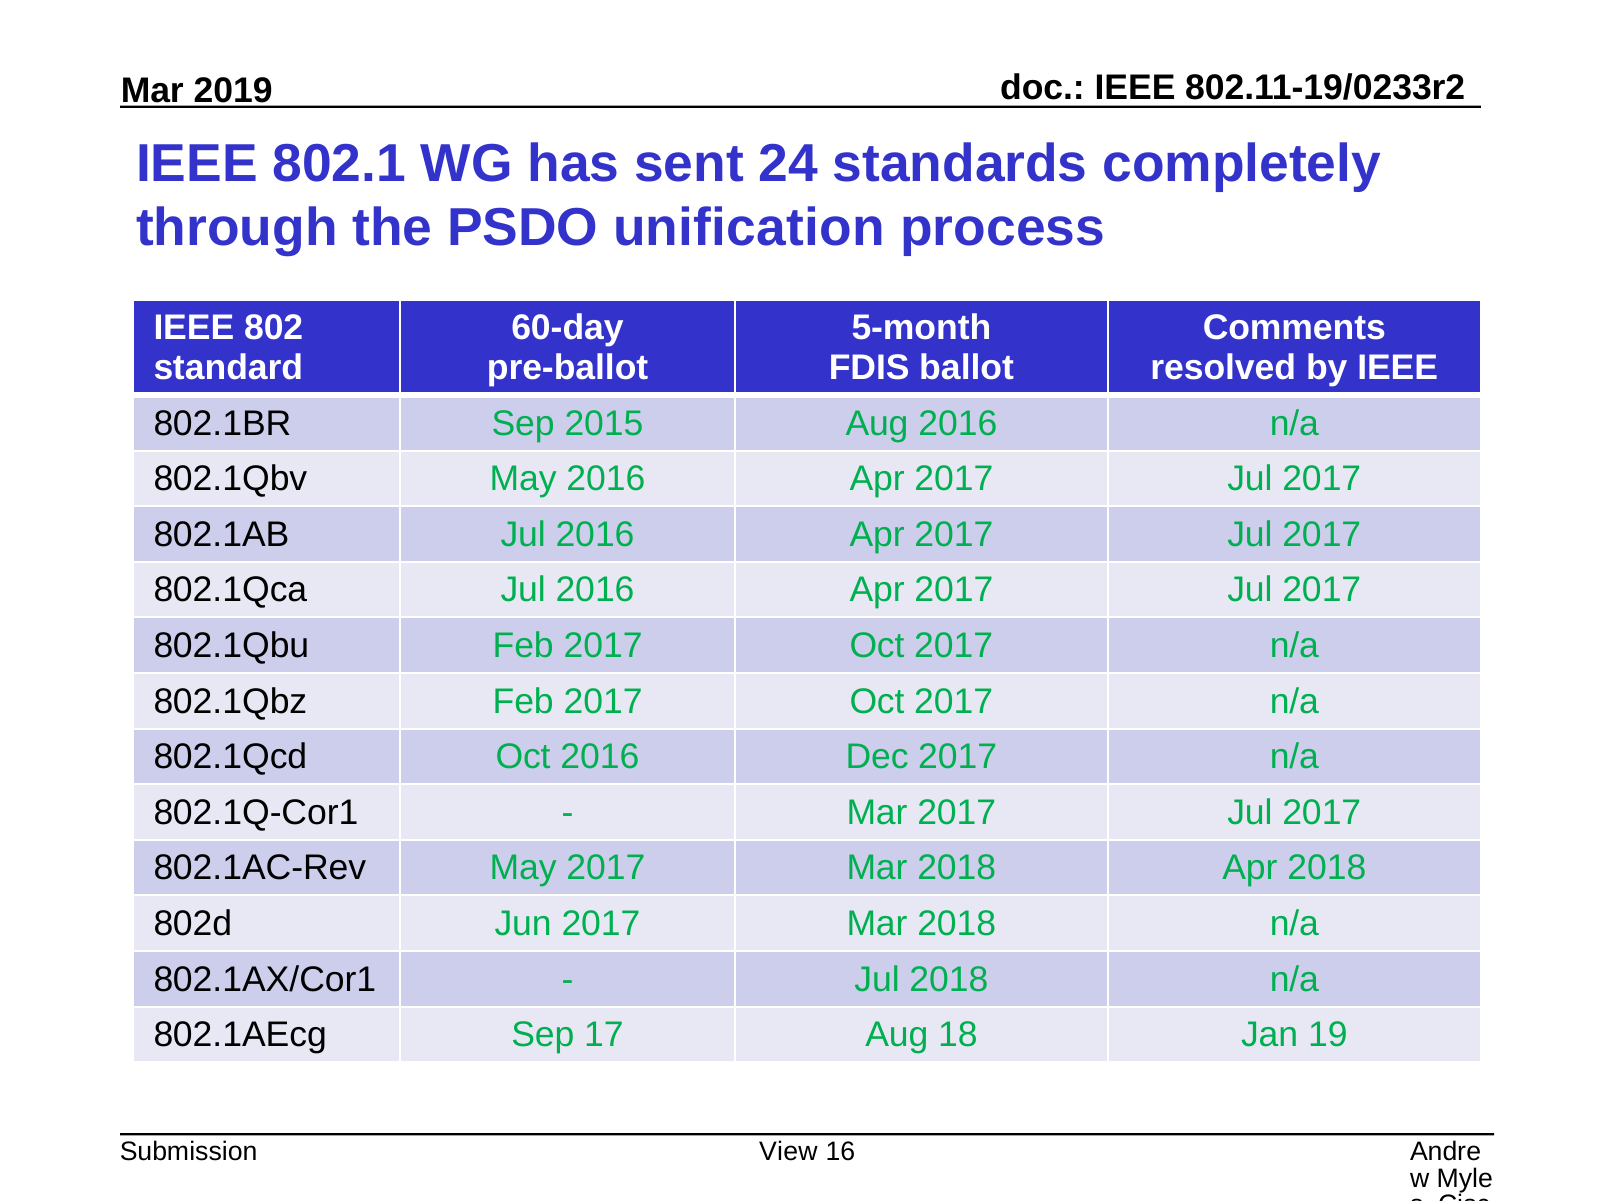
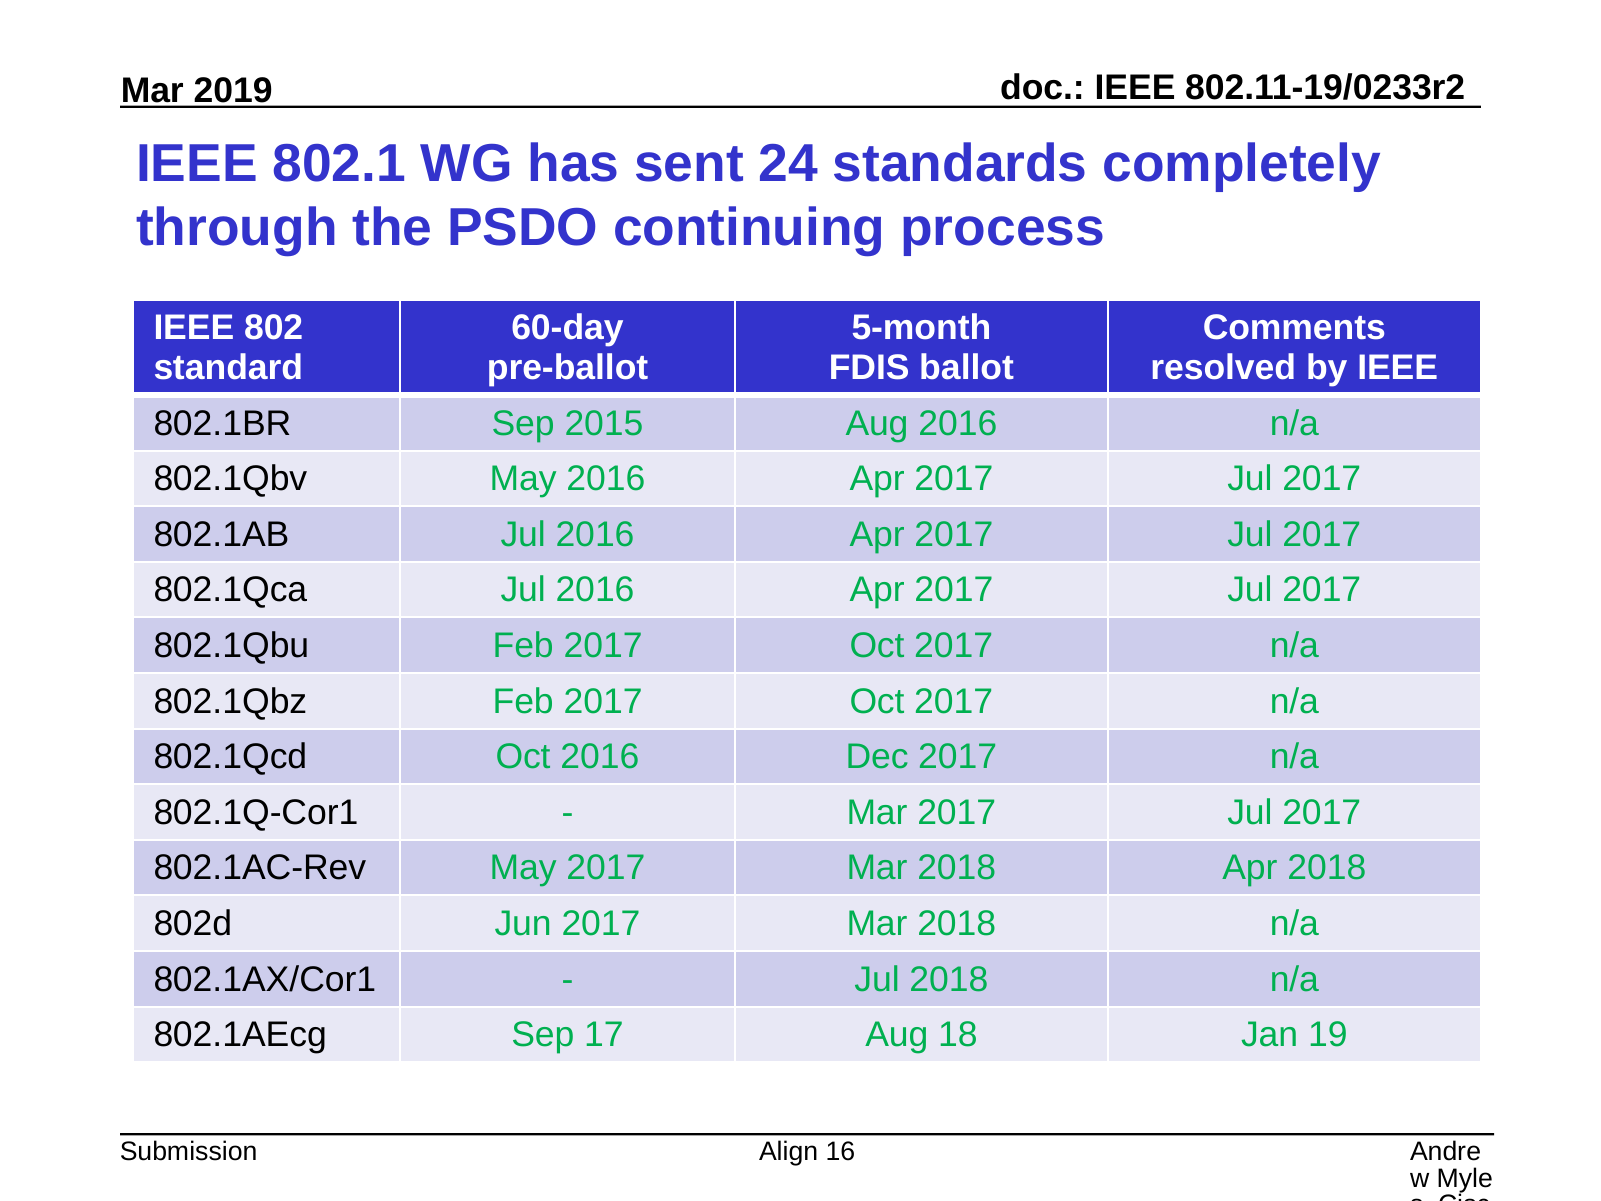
unification: unification -> continuing
View: View -> Align
